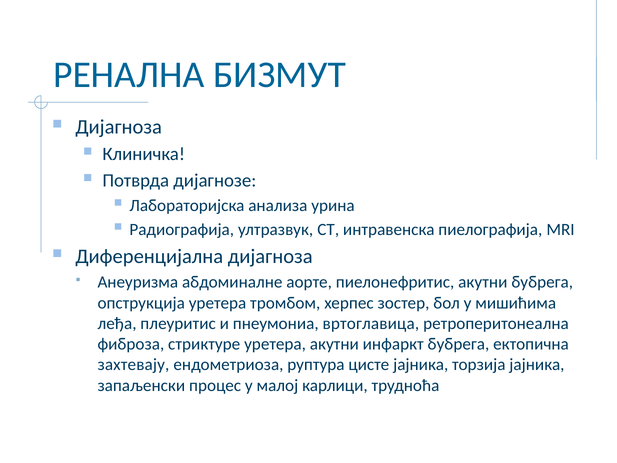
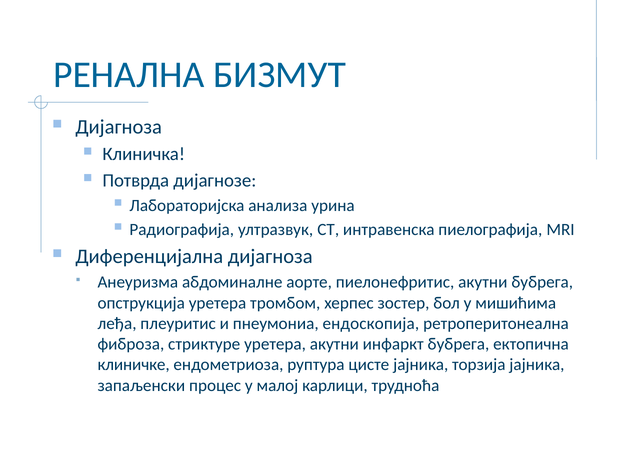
вртоглавица: вртоглавица -> ендоскопија
захтевају: захтевају -> клиничке
